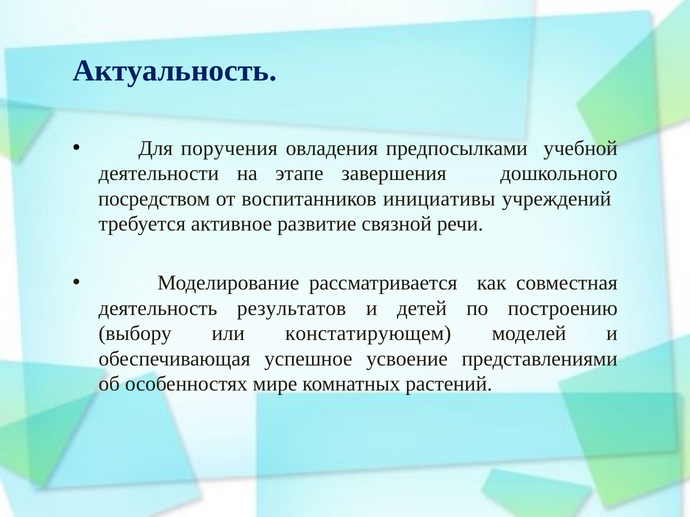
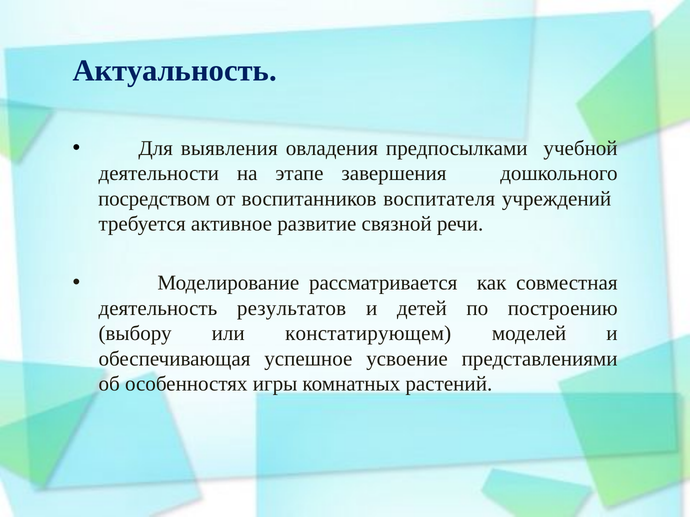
поручения: поручения -> выявления
инициативы: инициативы -> воспитателя
мире: мире -> игры
